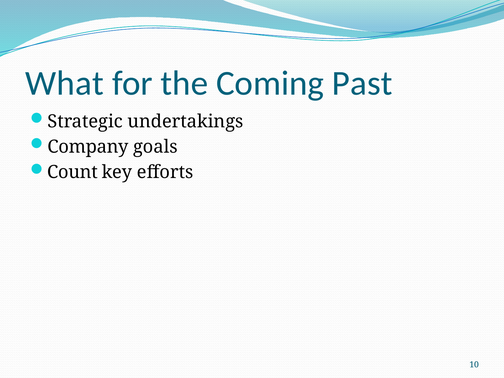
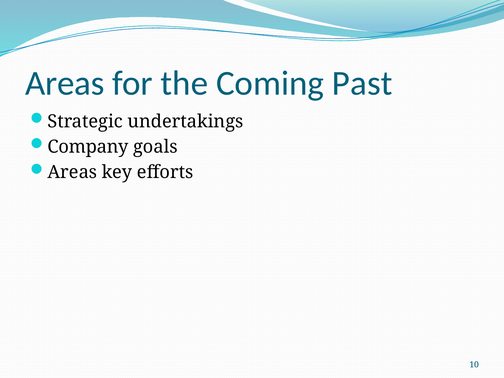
What at (65, 83): What -> Areas
Count at (72, 172): Count -> Areas
